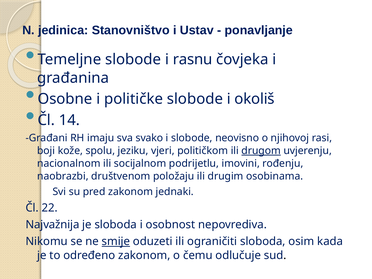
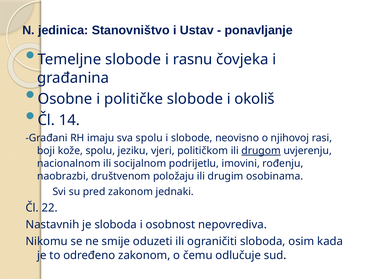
sva svako: svako -> spolu
Najvažnija: Najvažnija -> Nastavnih
smije underline: present -> none
